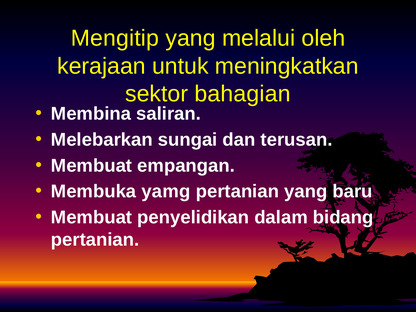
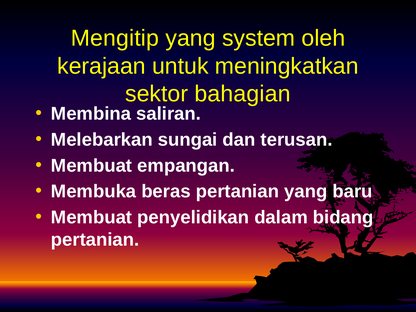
melalui: melalui -> system
yamg: yamg -> beras
